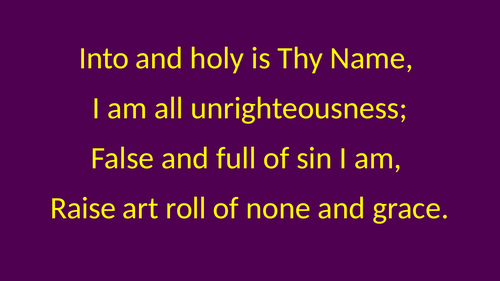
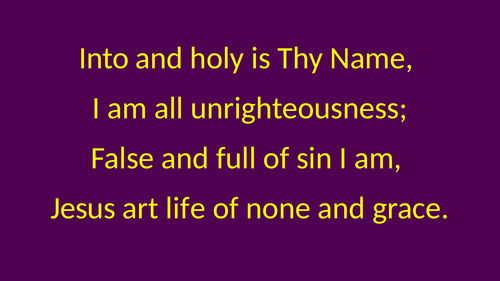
Raise: Raise -> Jesus
roll: roll -> life
